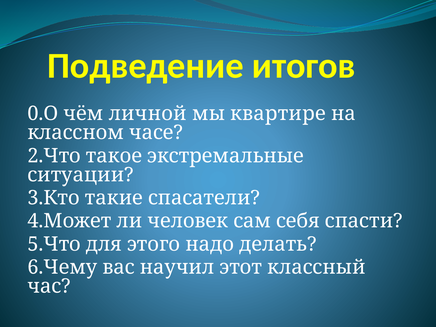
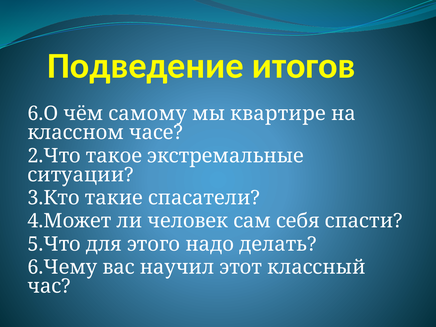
0.О: 0.О -> 6.О
личной: личной -> самому
